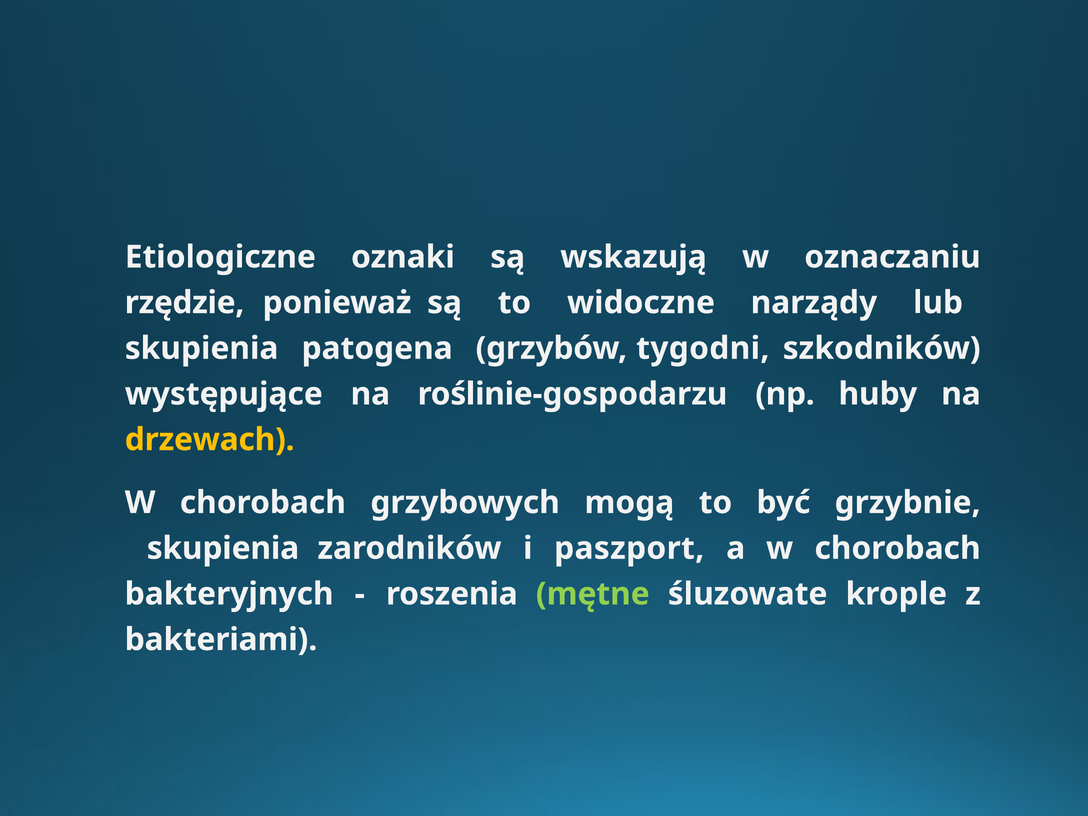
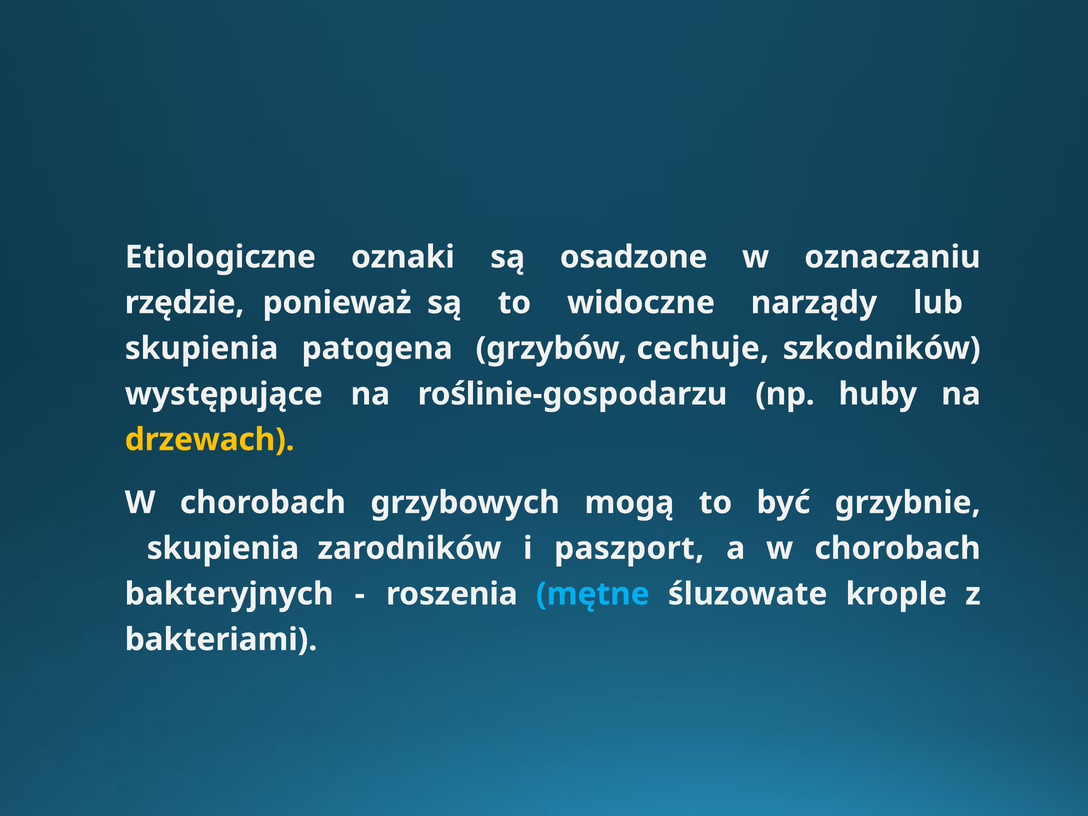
wskazują: wskazują -> osadzone
tygodni: tygodni -> cechuje
mętne colour: light green -> light blue
